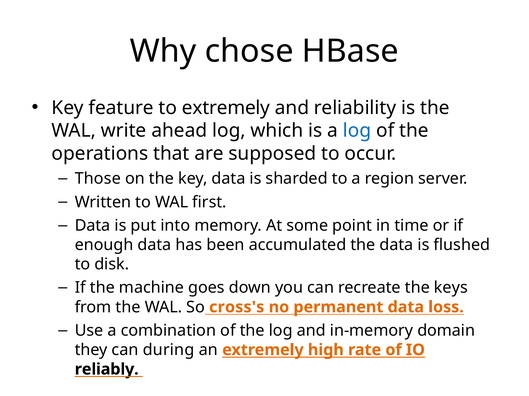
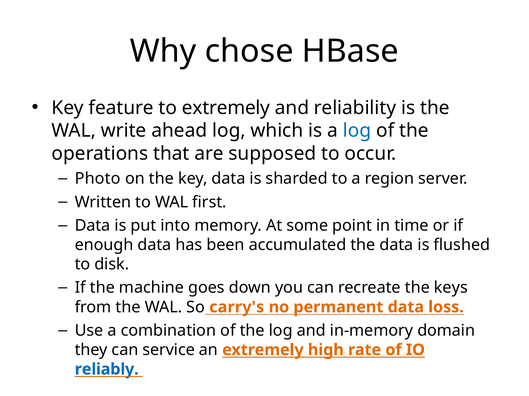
Those: Those -> Photo
cross's: cross's -> carry's
during: during -> service
reliably colour: black -> blue
